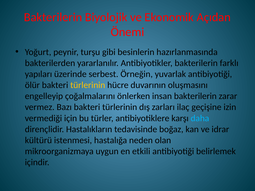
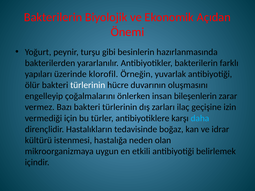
serbest: serbest -> klorofil
türlerinin at (88, 85) colour: yellow -> white
insan bakterilerin: bakterilerin -> bileşenlerin
